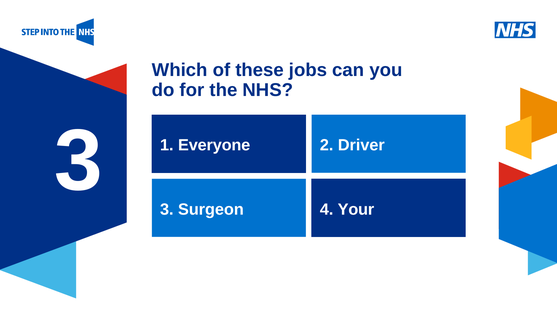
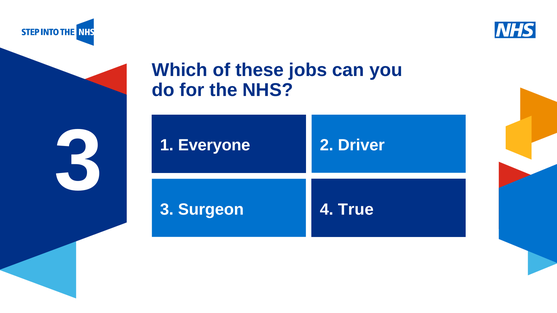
Your: Your -> True
